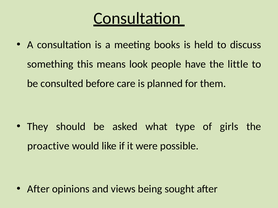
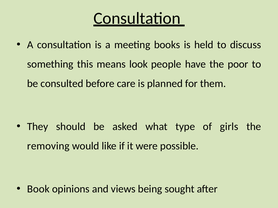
little: little -> poor
proactive: proactive -> removing
After at (38, 189): After -> Book
